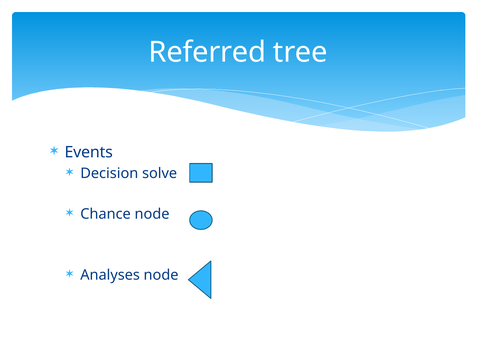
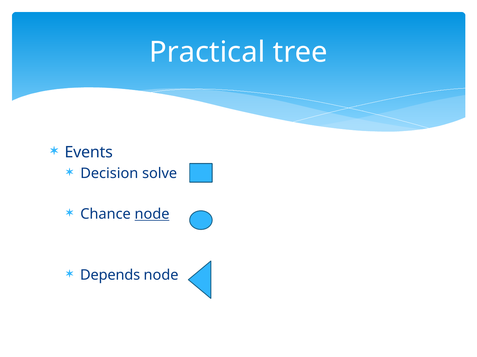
Referred: Referred -> Practical
node at (152, 214) underline: none -> present
Analyses: Analyses -> Depends
